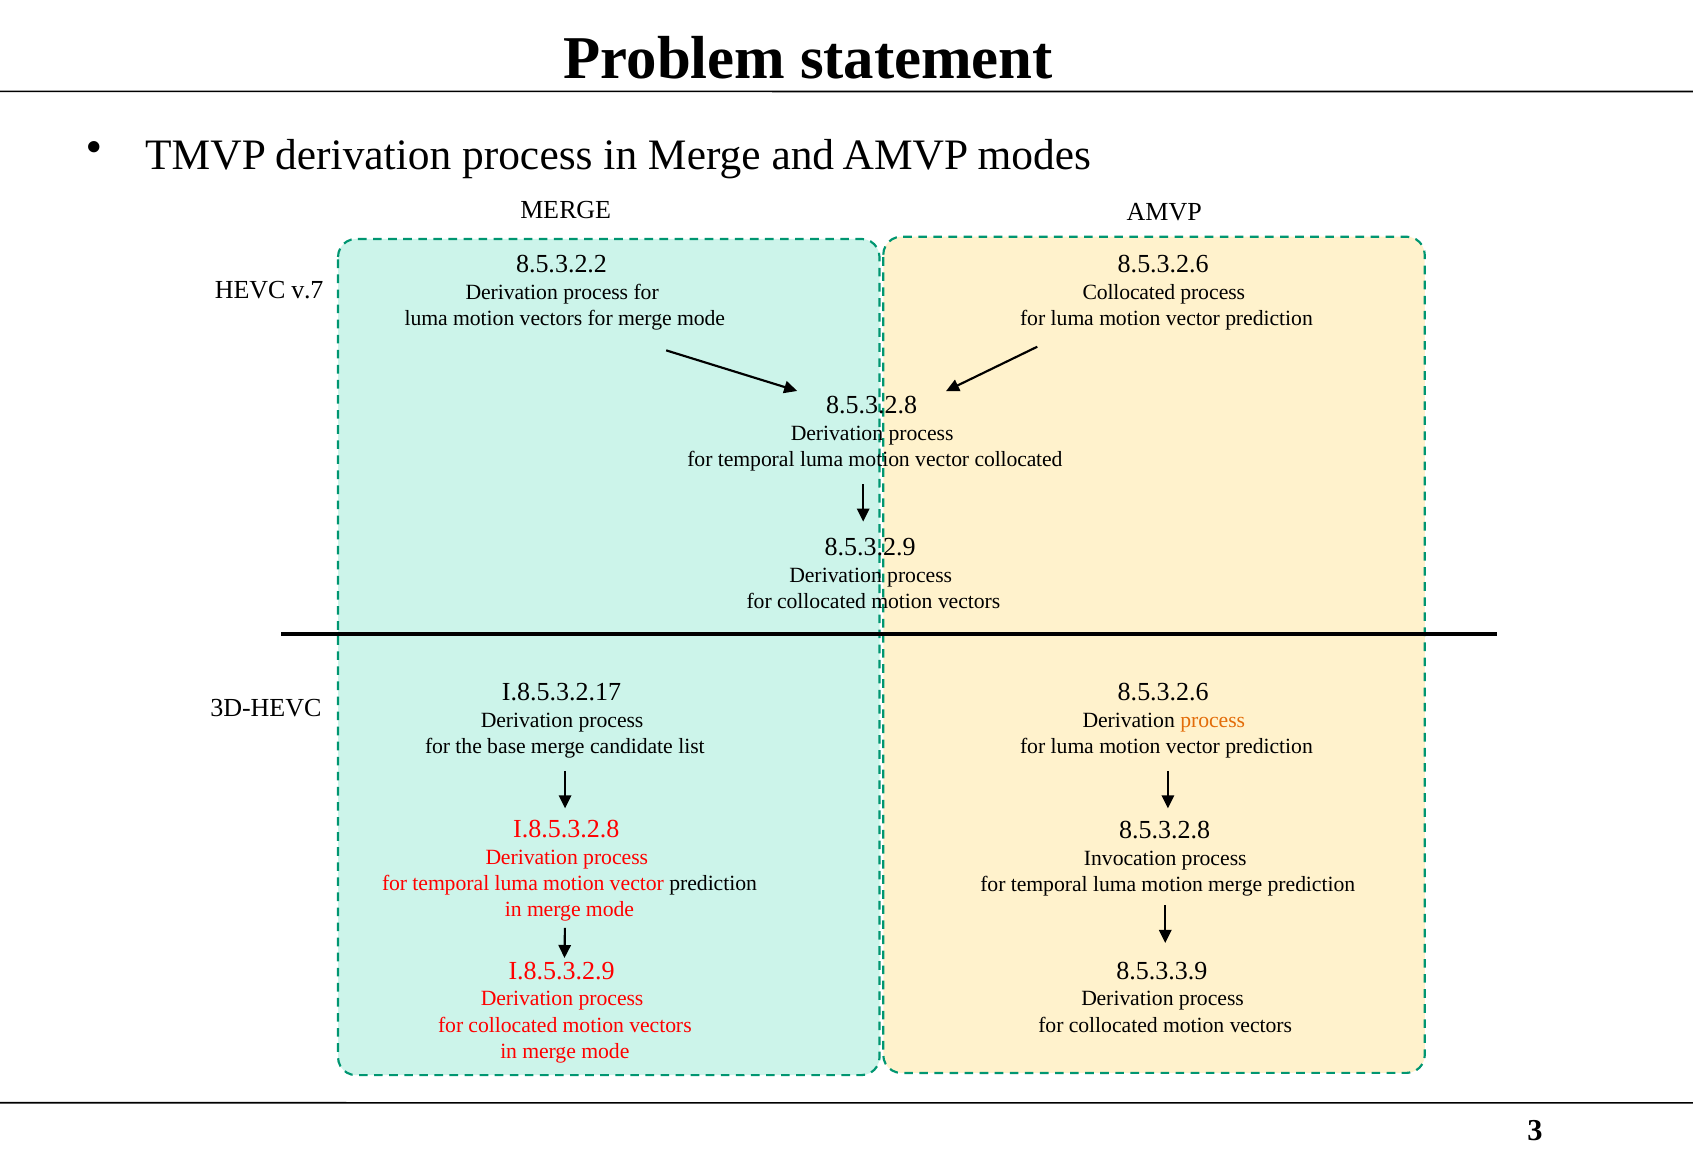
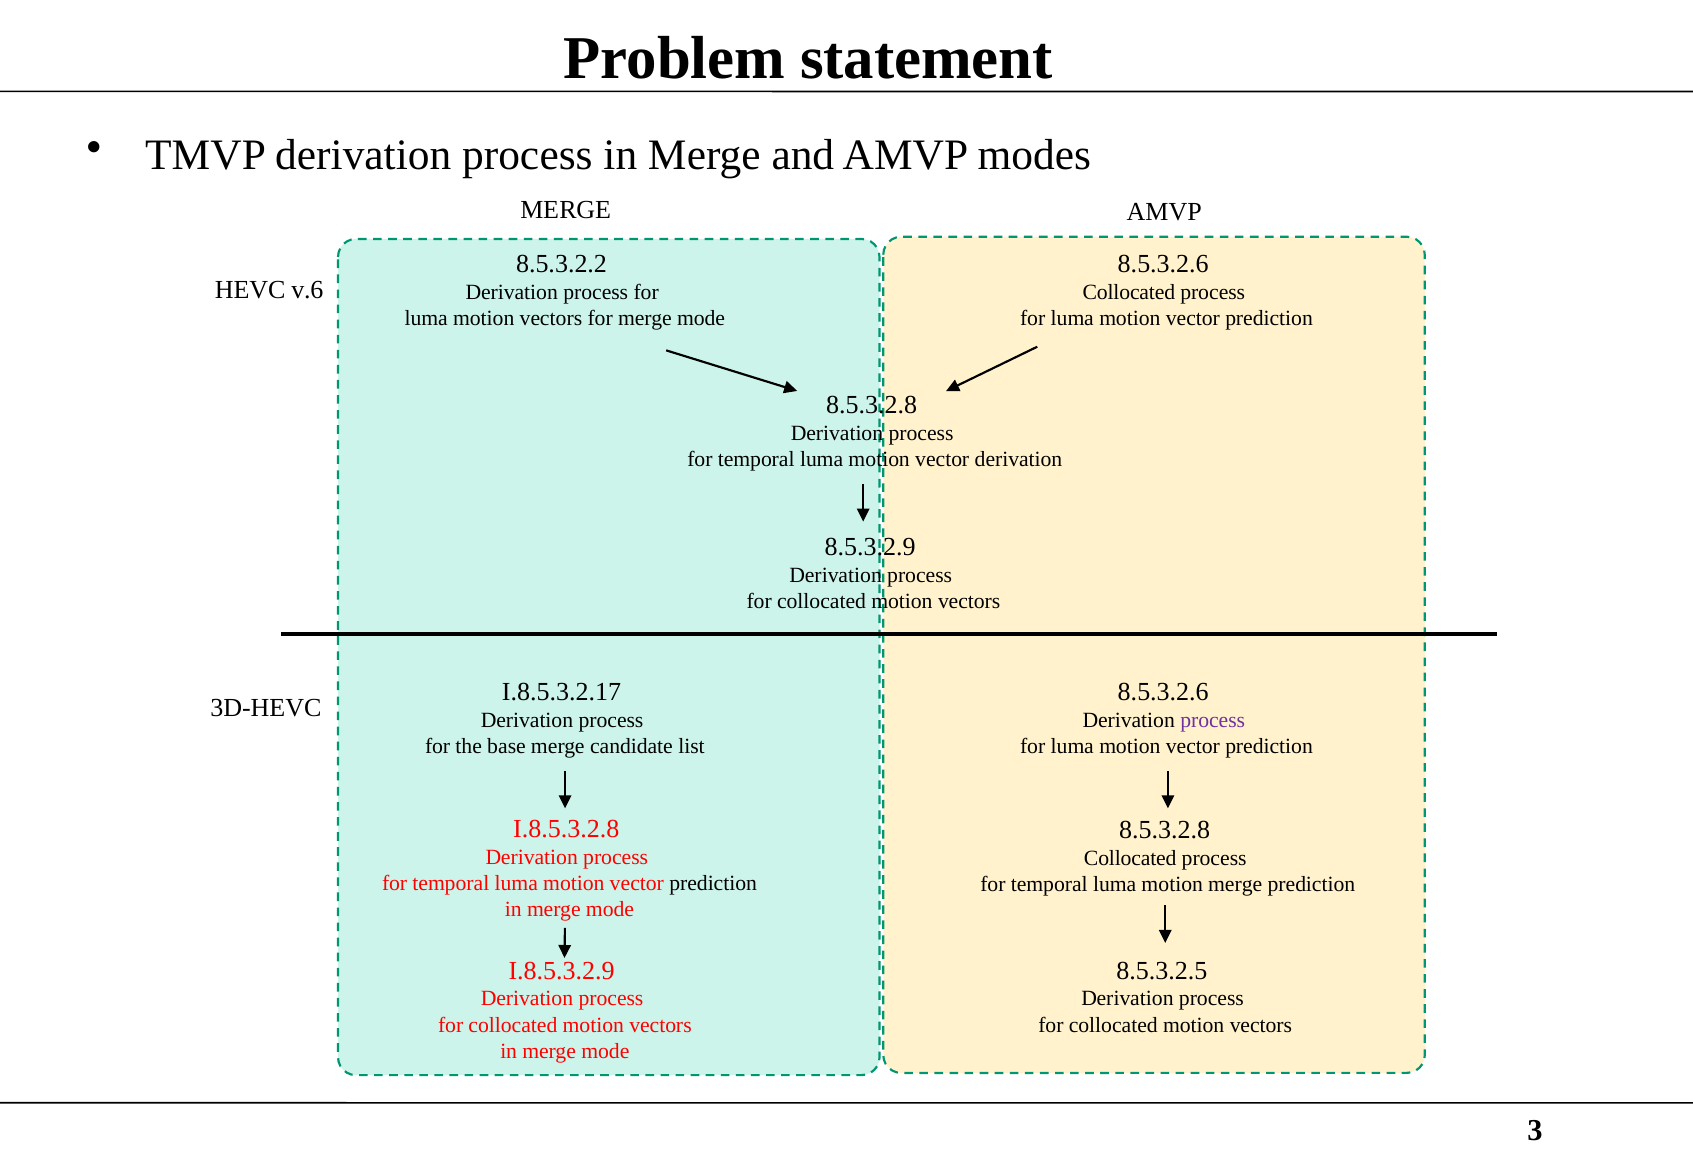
v.7: v.7 -> v.6
vector collocated: collocated -> derivation
process at (1213, 721) colour: orange -> purple
Invocation at (1130, 858): Invocation -> Collocated
8.5.3.3.9: 8.5.3.3.9 -> 8.5.3.2.5
